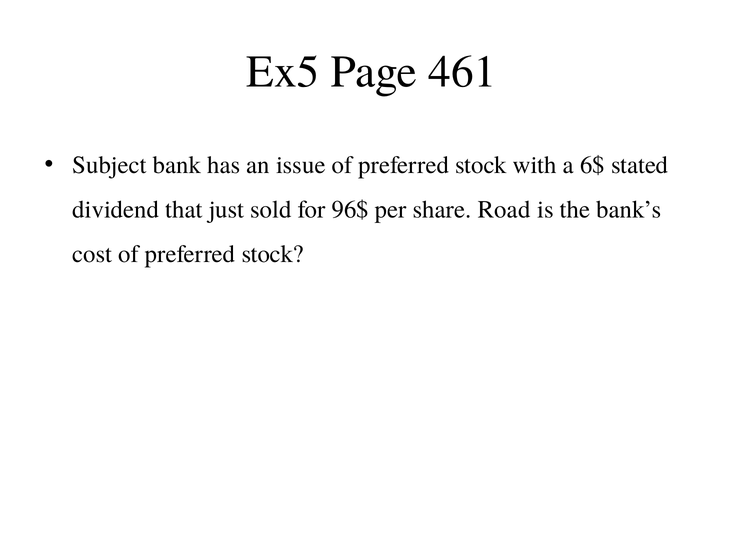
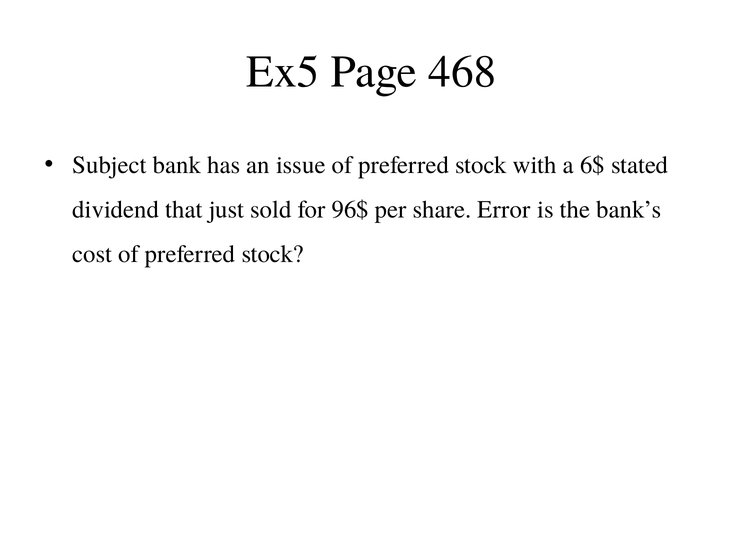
461: 461 -> 468
Road: Road -> Error
